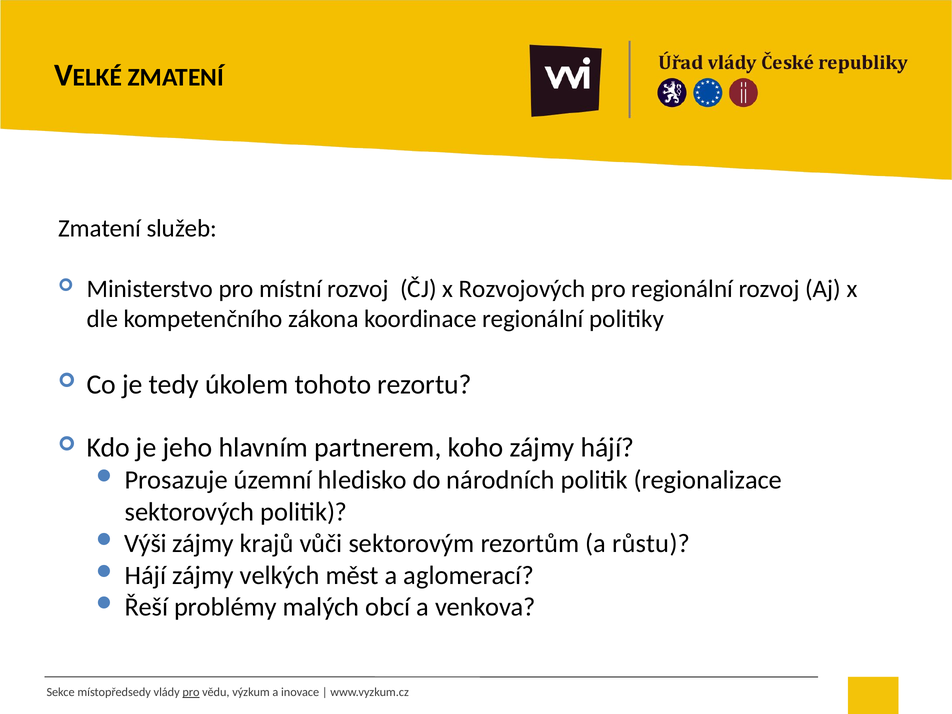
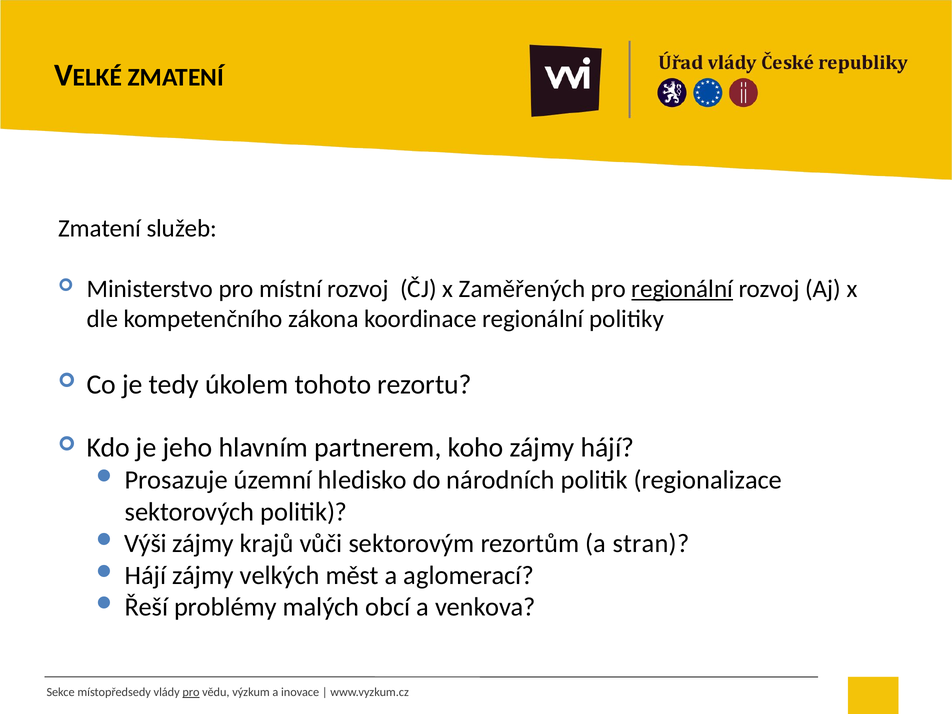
Rozvojových: Rozvojových -> Zaměřených
regionální at (682, 289) underline: none -> present
růstu: růstu -> stran
